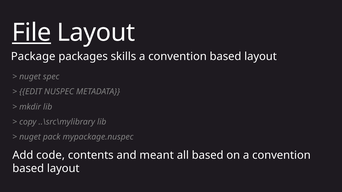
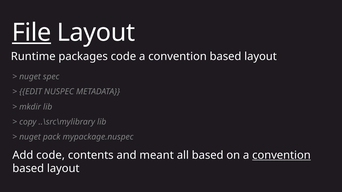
Package: Package -> Runtime
packages skills: skills -> code
convention at (281, 155) underline: none -> present
